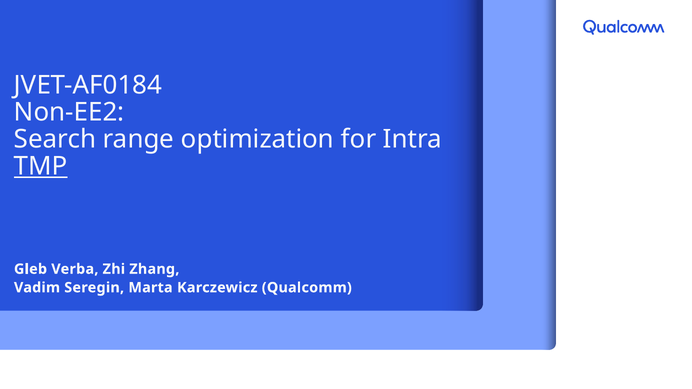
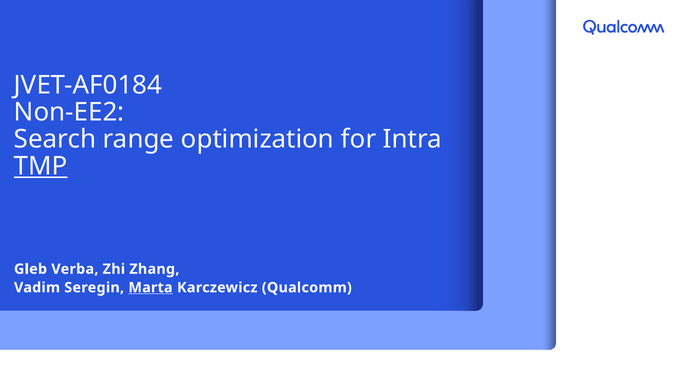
Marta underline: none -> present
